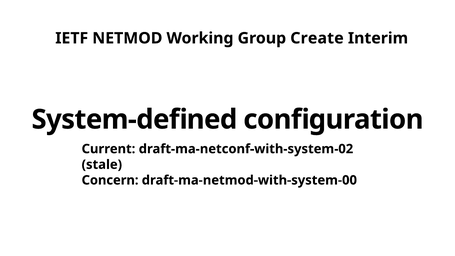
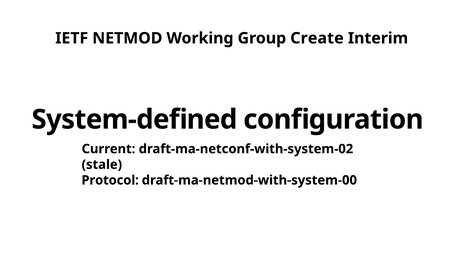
Concern: Concern -> Protocol
